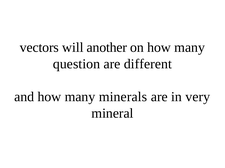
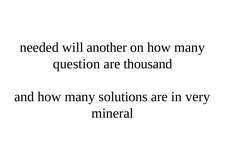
vectors: vectors -> needed
different: different -> thousand
minerals: minerals -> solutions
